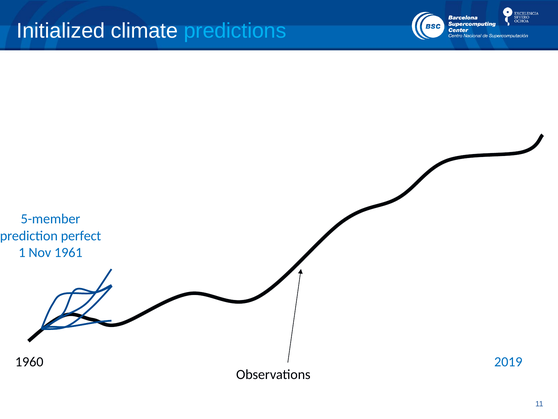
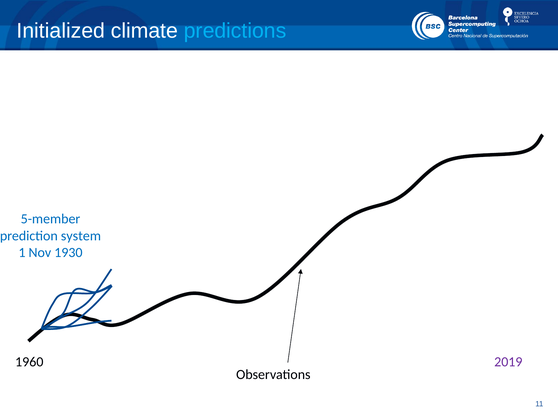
perfect: perfect -> system
1961: 1961 -> 1930
2019 colour: blue -> purple
